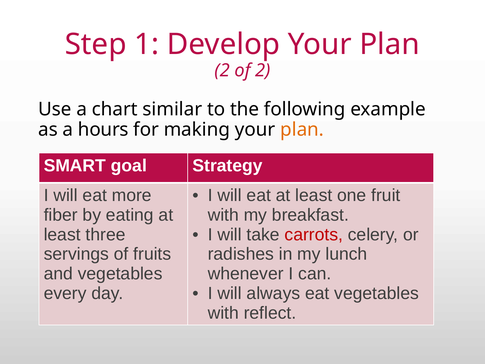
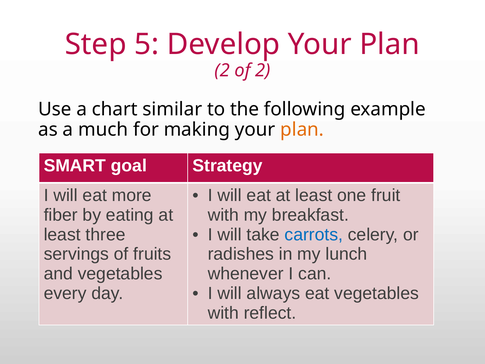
1: 1 -> 5
hours: hours -> much
carrots colour: red -> blue
